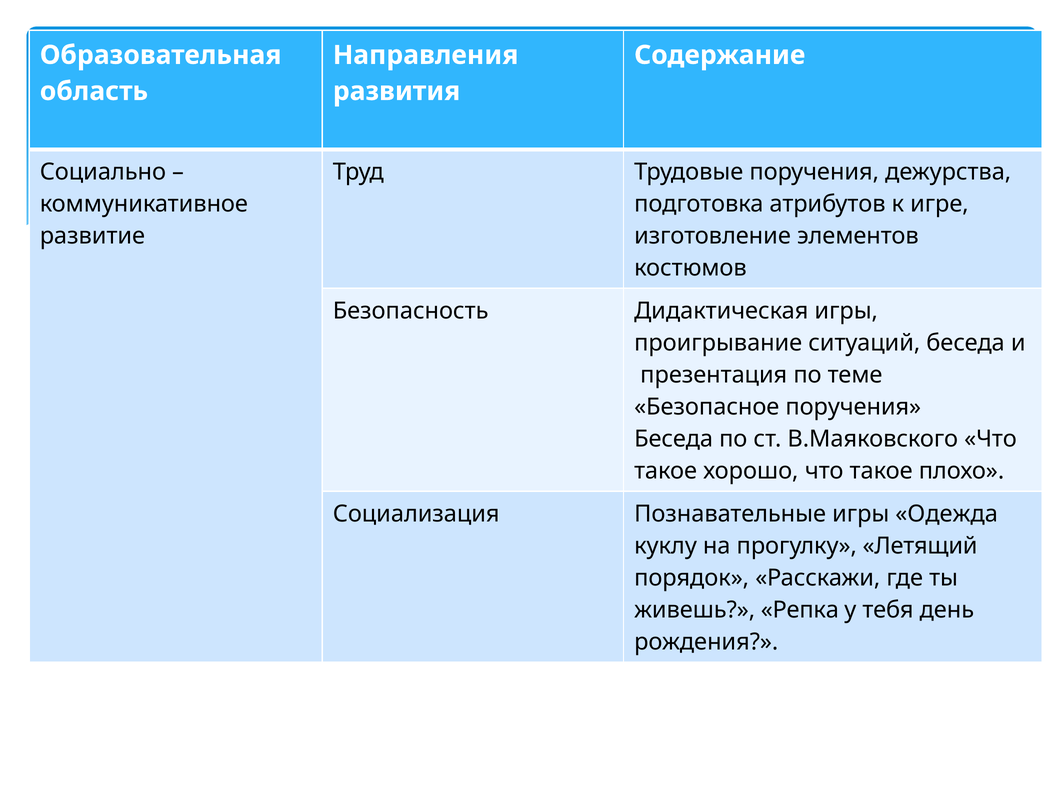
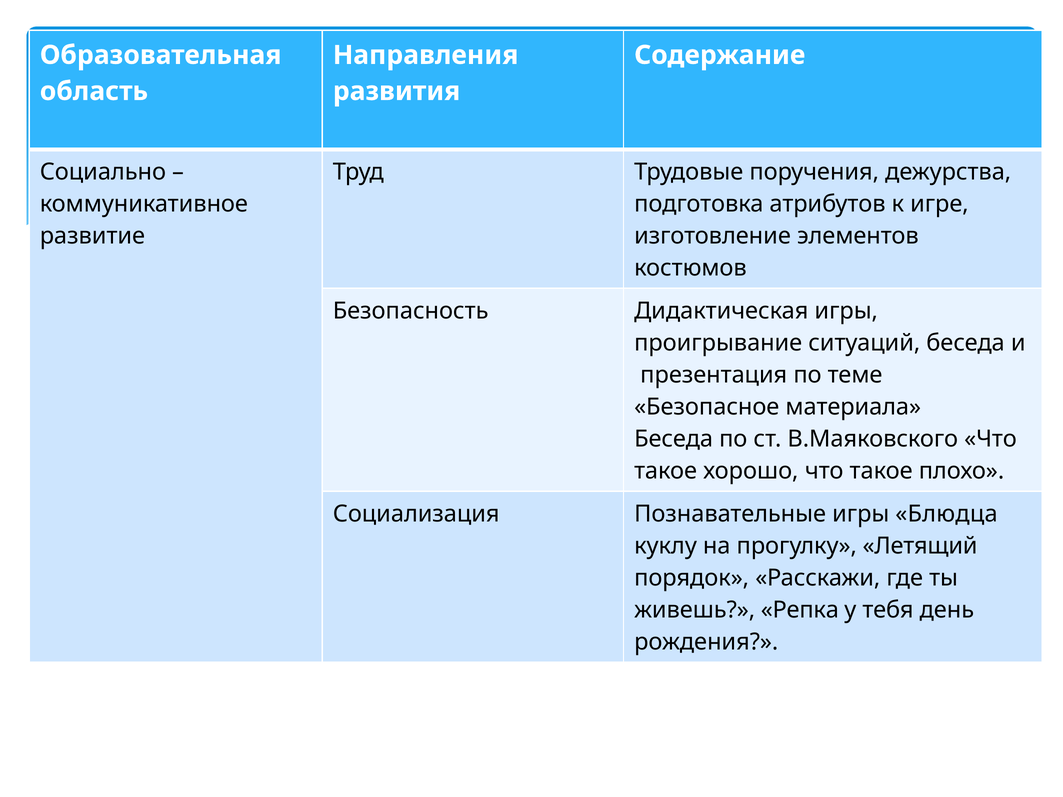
Безопасное поручения: поручения -> материала
Одежда: Одежда -> Блюдца
